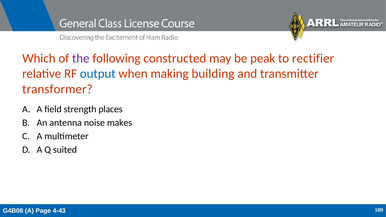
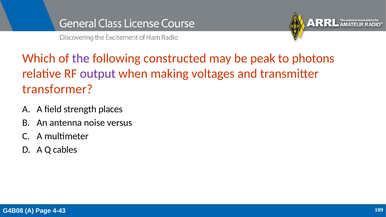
rectifier: rectifier -> photons
output colour: blue -> purple
building: building -> voltages
makes: makes -> versus
suited: suited -> cables
